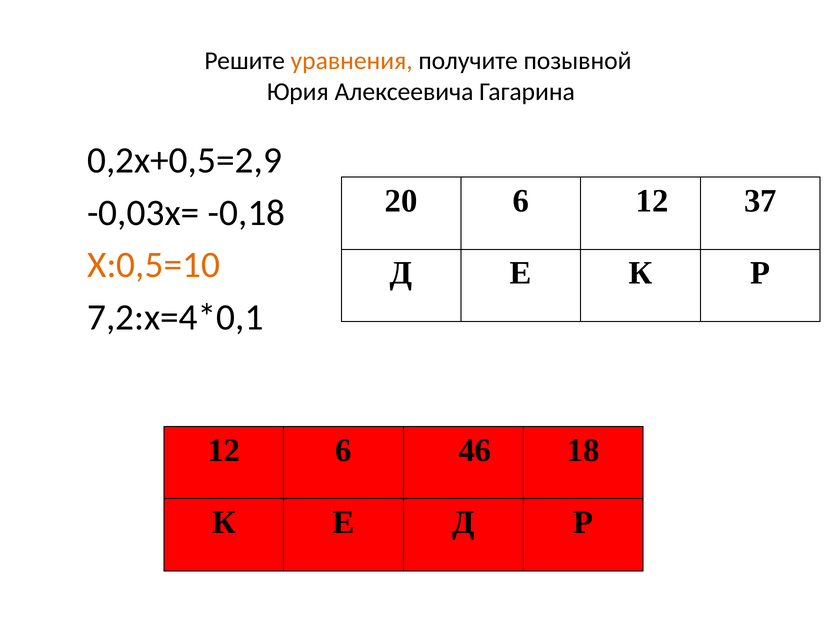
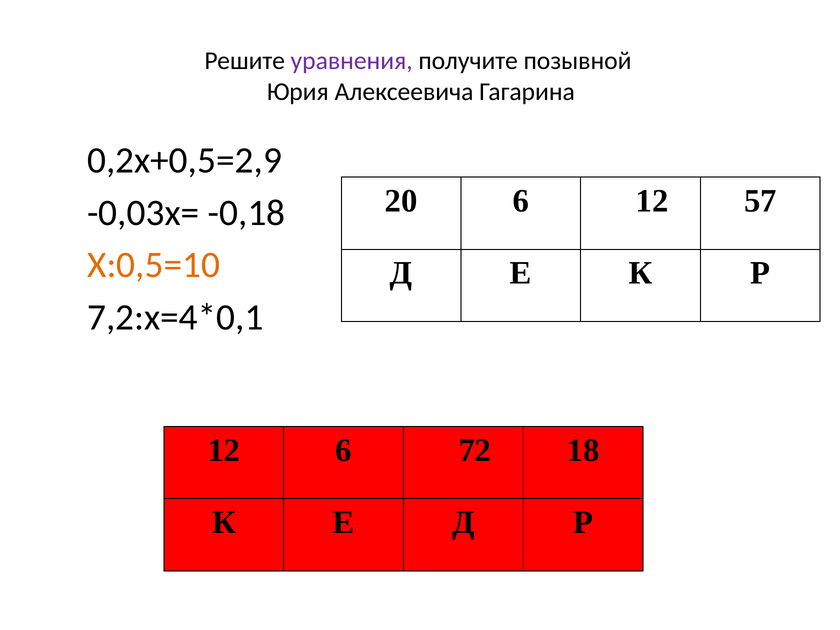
уравнения colour: orange -> purple
37: 37 -> 57
46: 46 -> 72
